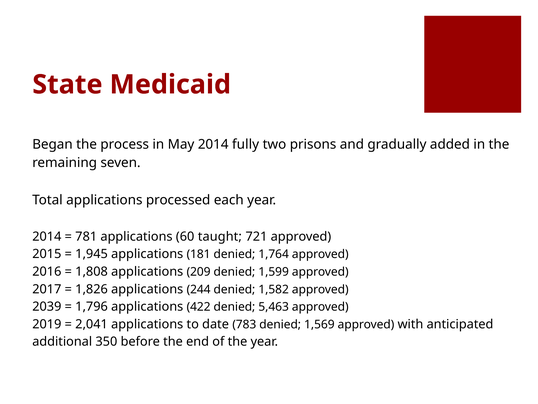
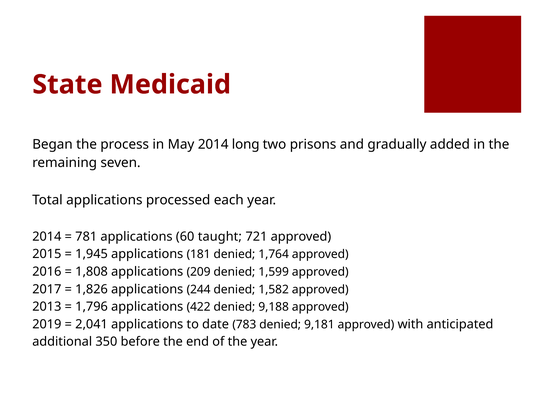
fully: fully -> long
2039: 2039 -> 2013
5,463: 5,463 -> 9,188
1,569: 1,569 -> 9,181
